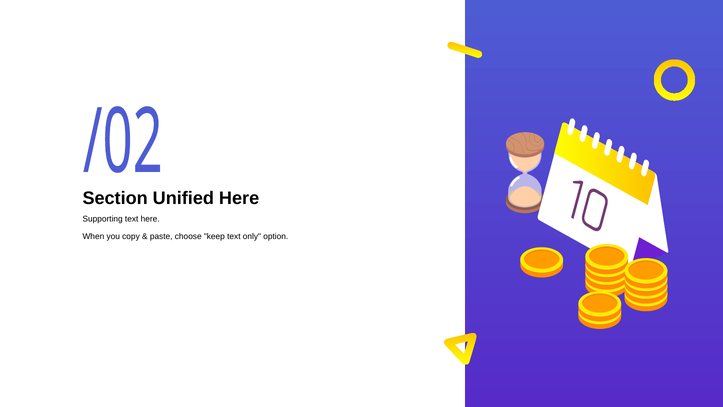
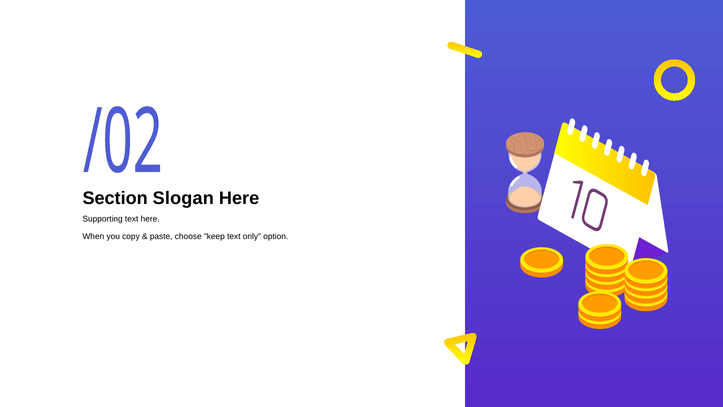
Unified: Unified -> Slogan
